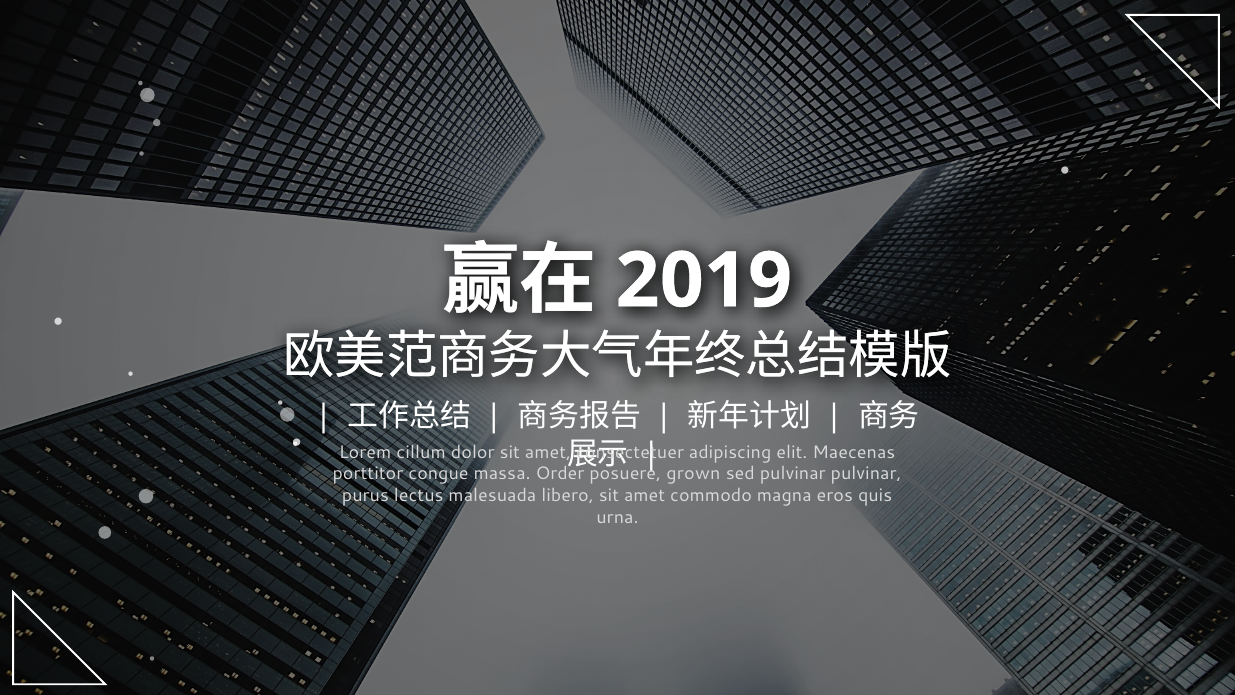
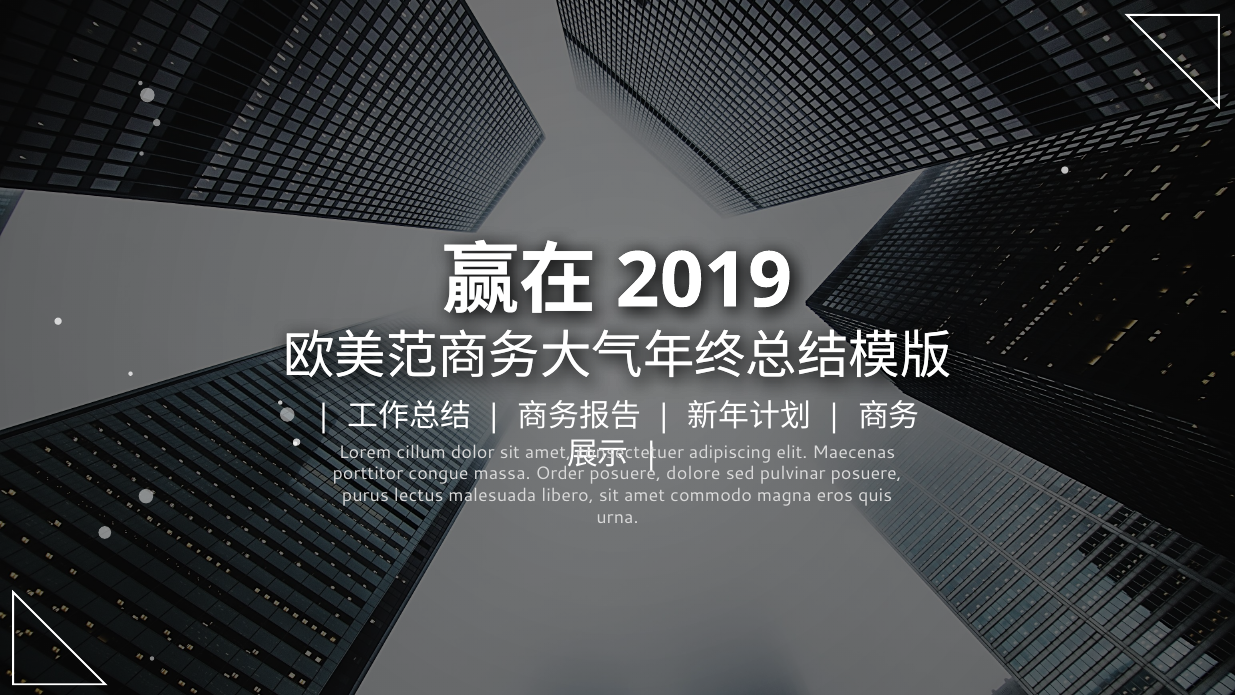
grown: grown -> dolore
pulvinar pulvinar: pulvinar -> posuere
